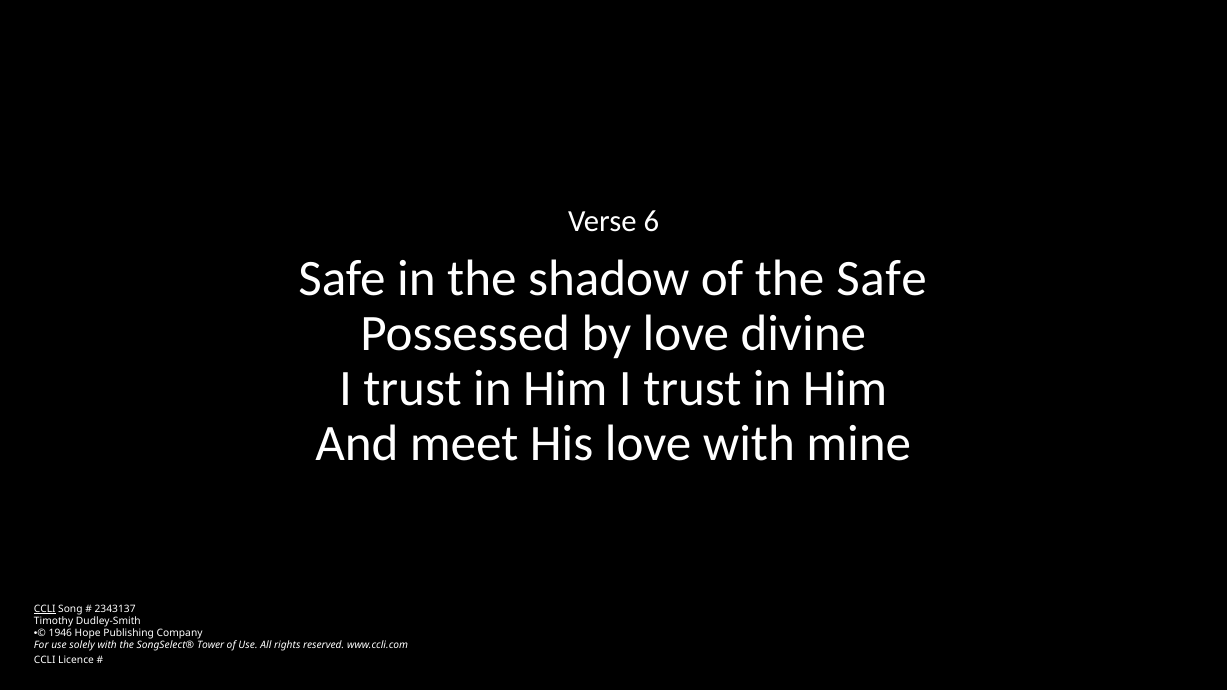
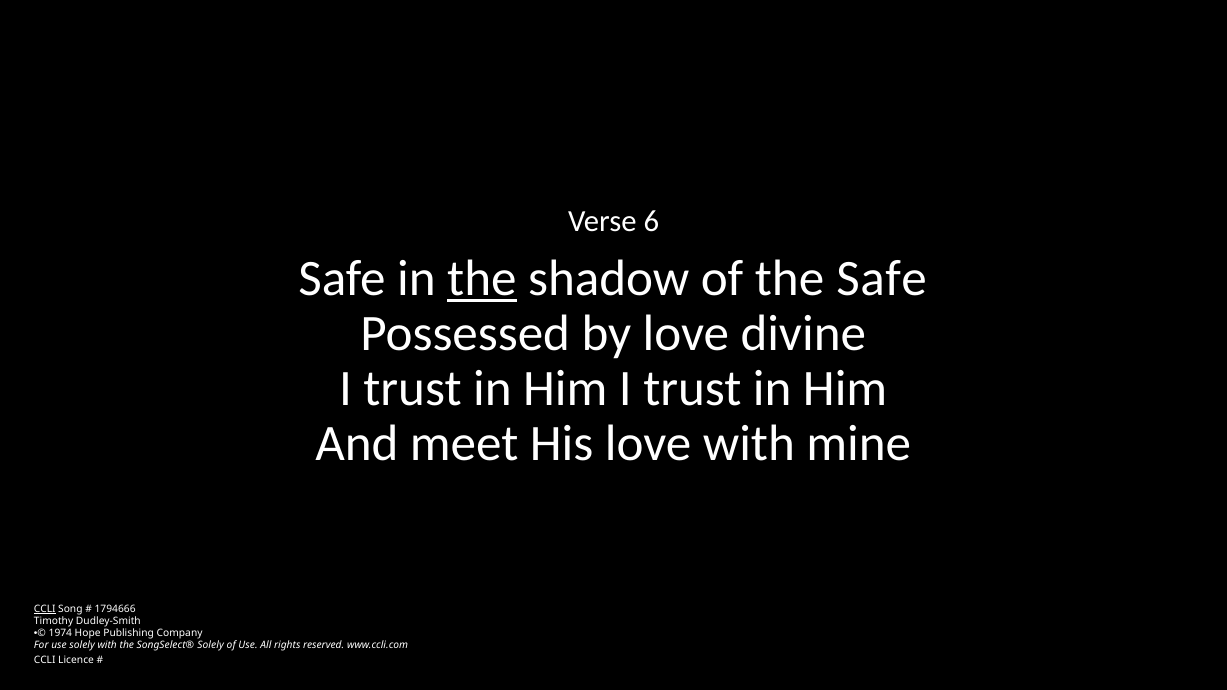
the at (482, 279) underline: none -> present
2343137: 2343137 -> 1794666
1946: 1946 -> 1974
SongSelect® Tower: Tower -> Solely
